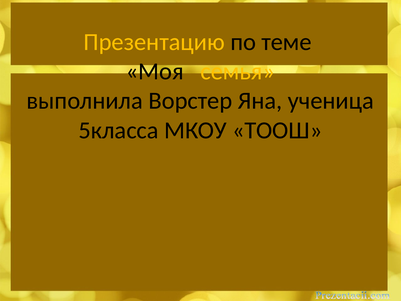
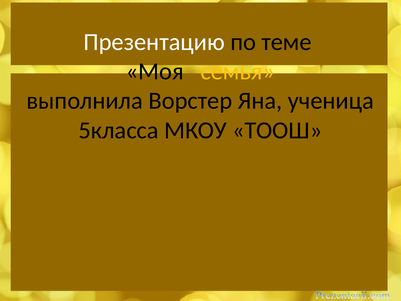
Презентацию colour: yellow -> white
